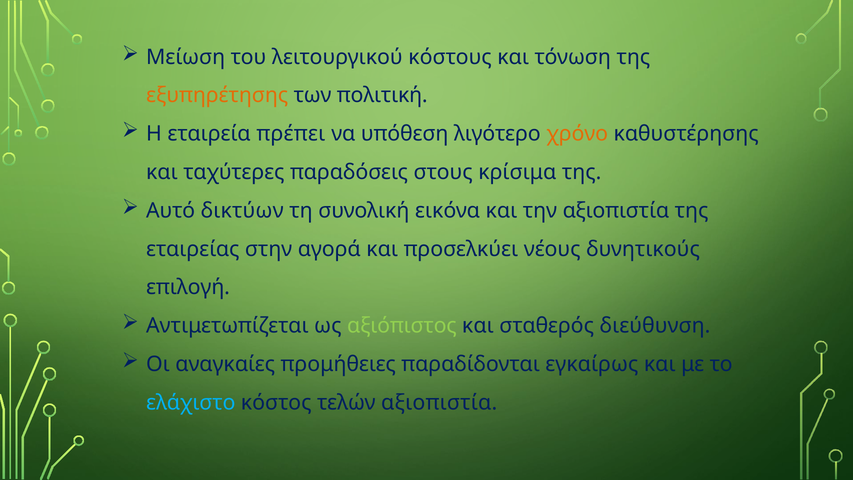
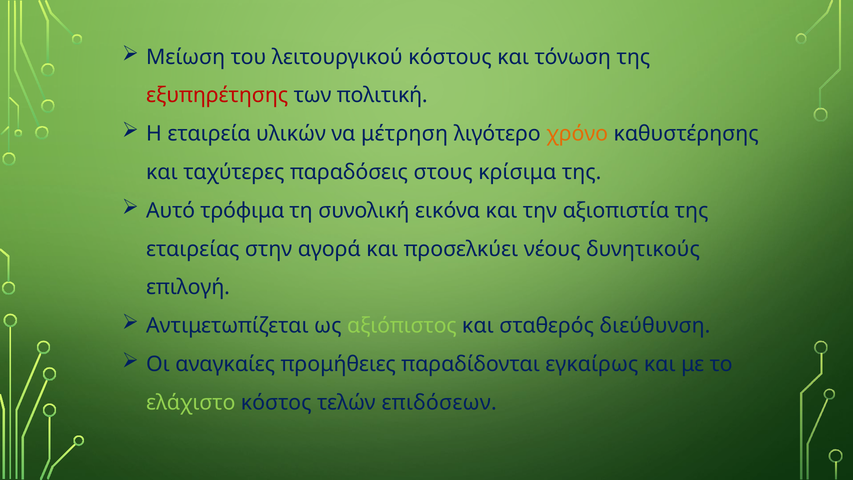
εξυπηρέτησης colour: orange -> red
πρέπει: πρέπει -> υλικών
υπόθεση: υπόθεση -> μέτρηση
δικτύων: δικτύων -> τρόφιμα
ελάχιστο colour: light blue -> light green
τελών αξιοπιστία: αξιοπιστία -> επιδόσεων
